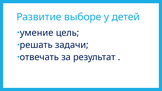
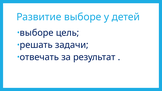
умение at (37, 33): умение -> выборе
